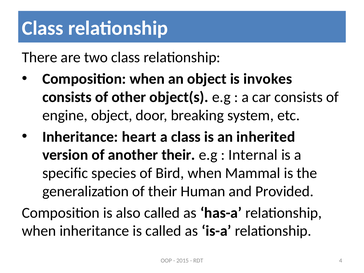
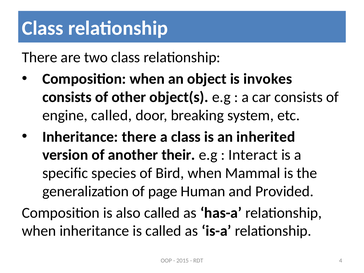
engine object: object -> called
Inheritance heart: heart -> there
Internal: Internal -> Interact
of their: their -> page
